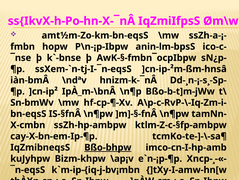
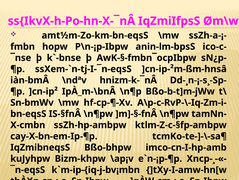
Bßo-bhpw underline: present -> none
